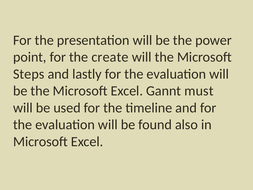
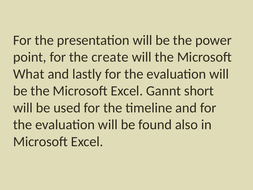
Steps: Steps -> What
must: must -> short
